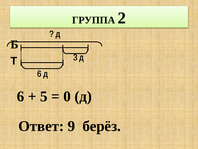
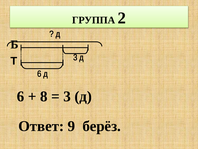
5: 5 -> 8
0: 0 -> 3
